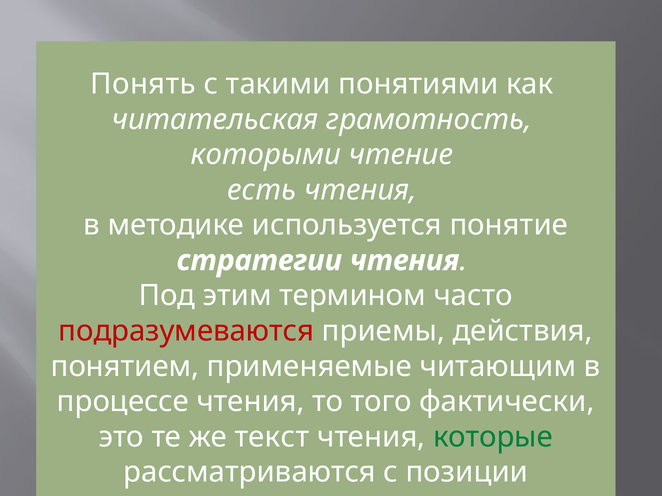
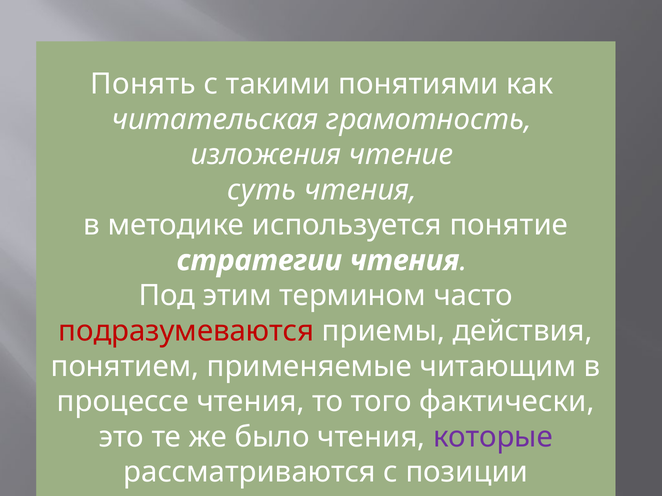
которыми: которыми -> изложения
есть: есть -> суть
текст: текст -> было
которые colour: green -> purple
